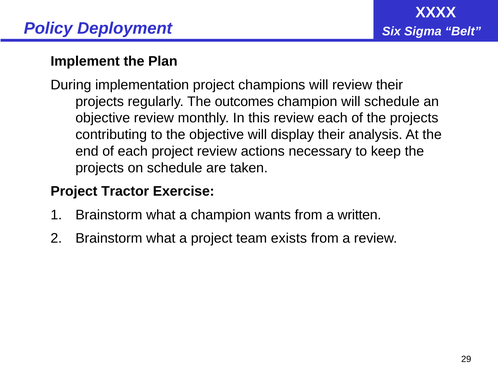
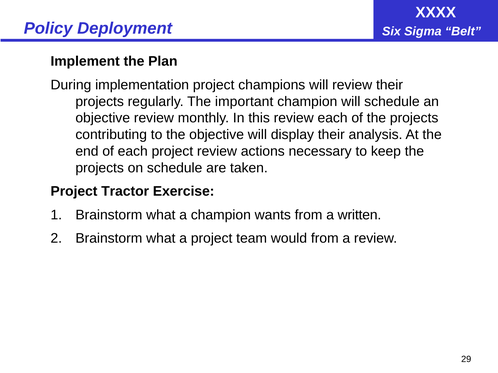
outcomes: outcomes -> important
exists: exists -> would
